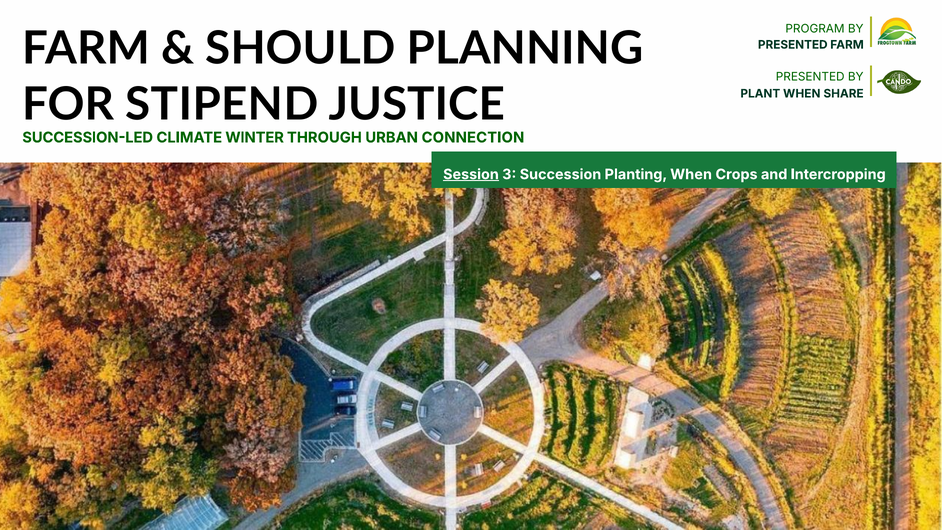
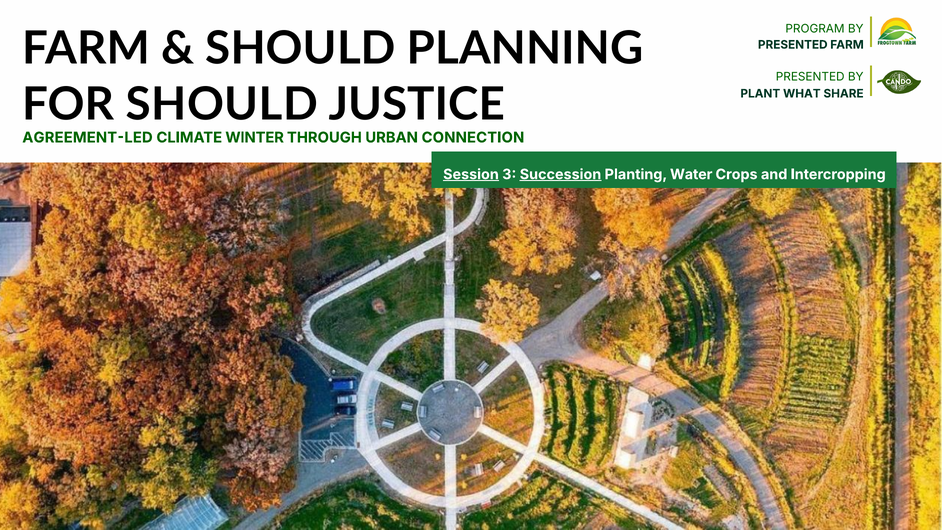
FOR STIPEND: STIPEND -> SHOULD
PLANT WHEN: WHEN -> WHAT
SUCCESSION-LED: SUCCESSION-LED -> AGREEMENT-LED
Succession underline: none -> present
Planting When: When -> Water
